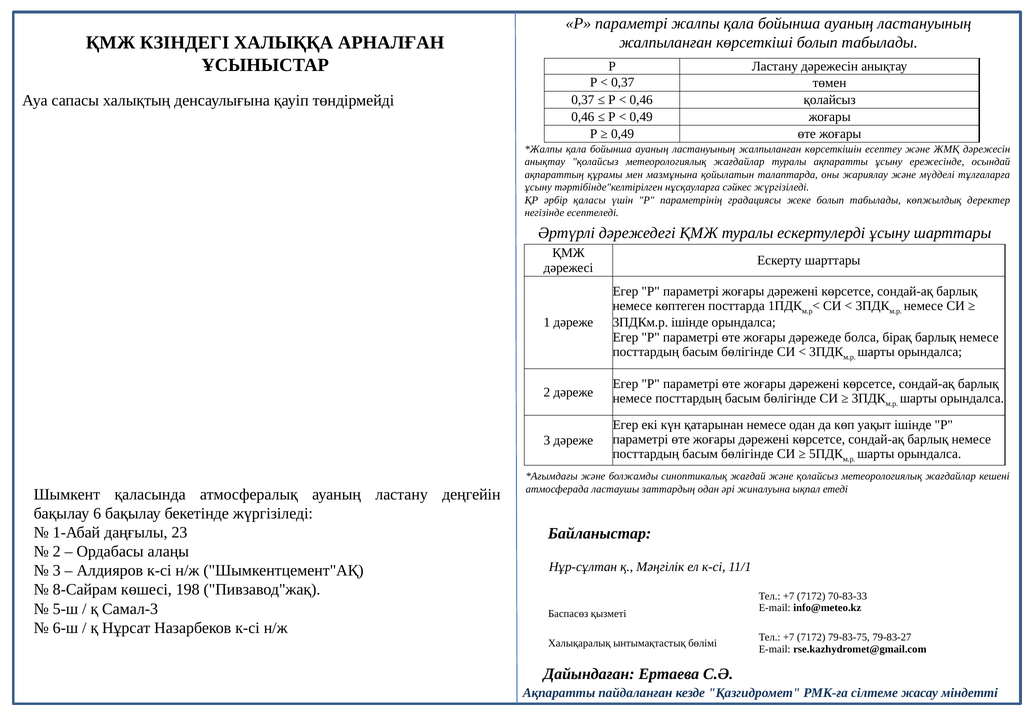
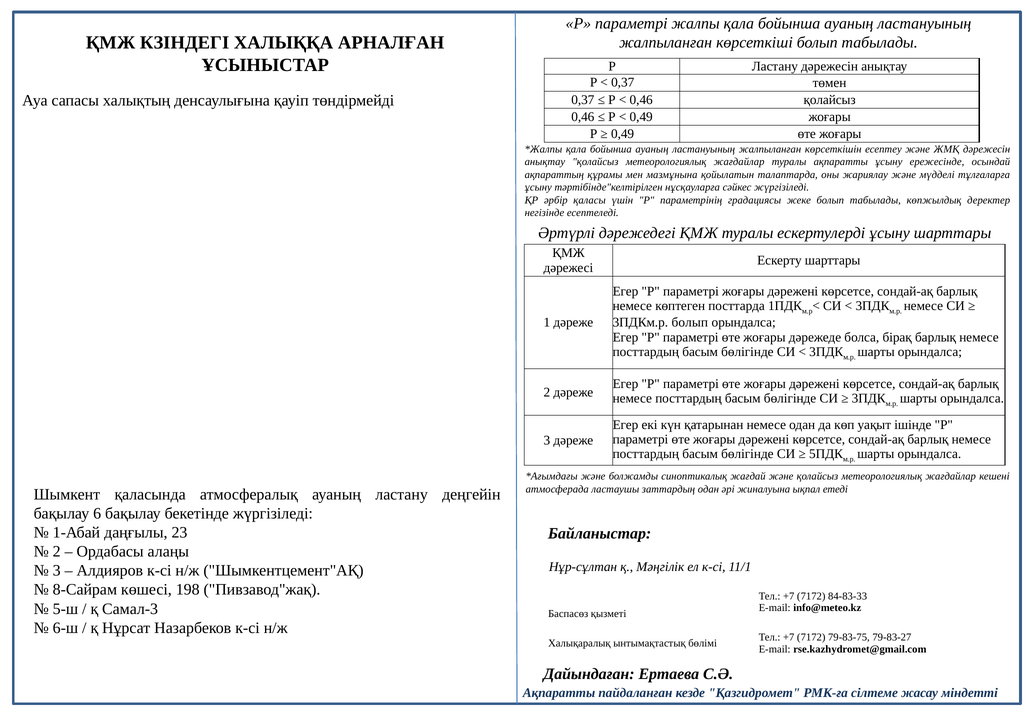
3ПДКм.р ішінде: ішінде -> болып
70-83-33: 70-83-33 -> 84-83-33
